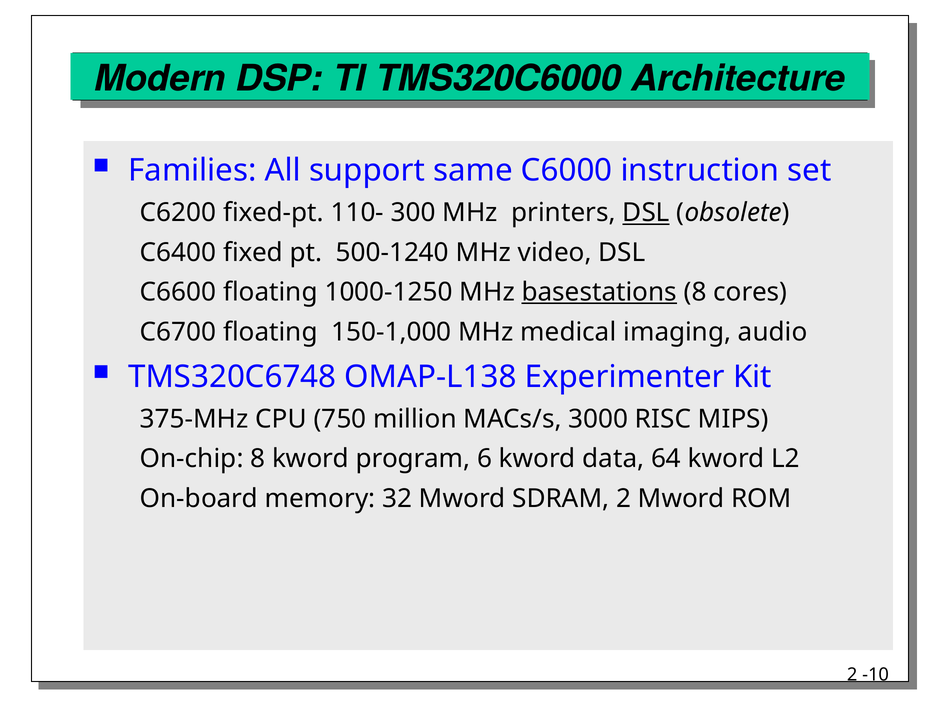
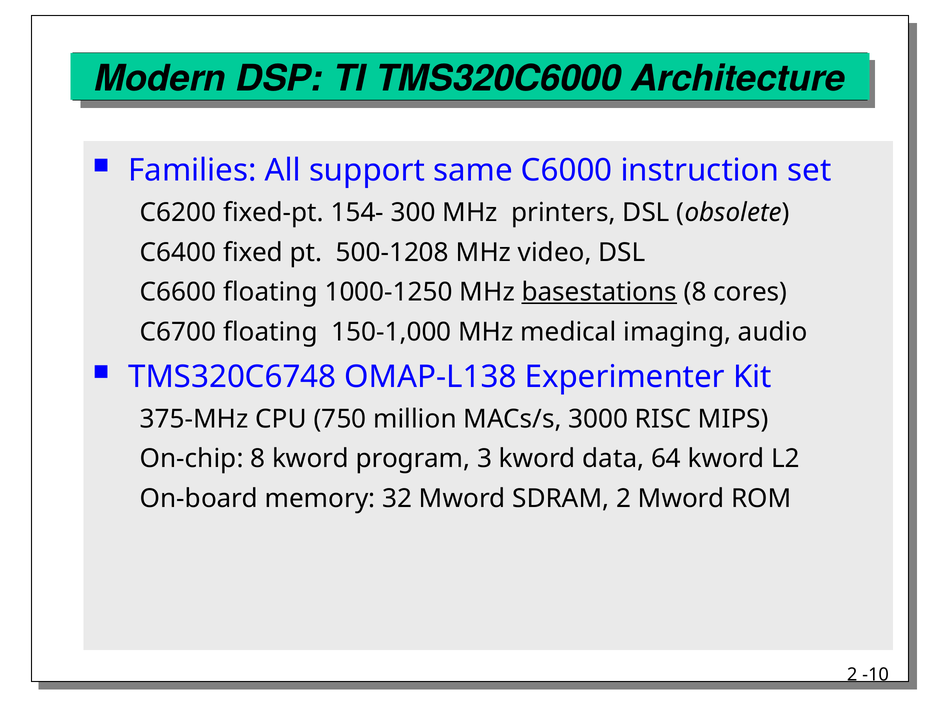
110-: 110- -> 154-
DSL at (646, 213) underline: present -> none
500-1240: 500-1240 -> 500-1208
6: 6 -> 3
